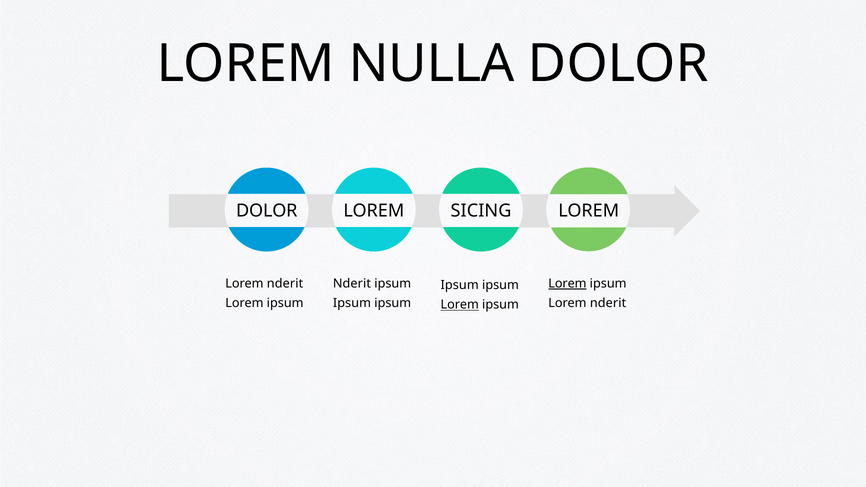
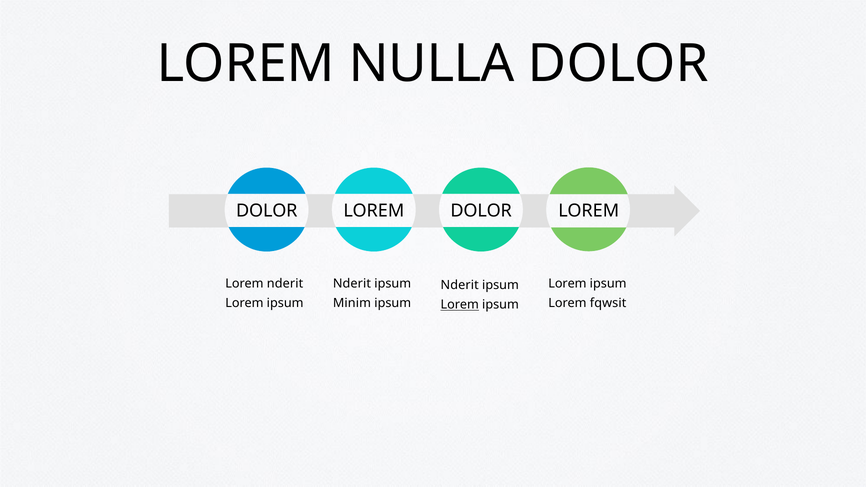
SICING at (481, 211): SICING -> DOLOR
Lorem at (567, 284) underline: present -> none
Ipsum at (460, 285): Ipsum -> Nderit
Ipsum at (352, 303): Ipsum -> Minim
nderit at (608, 303): nderit -> fqwsit
